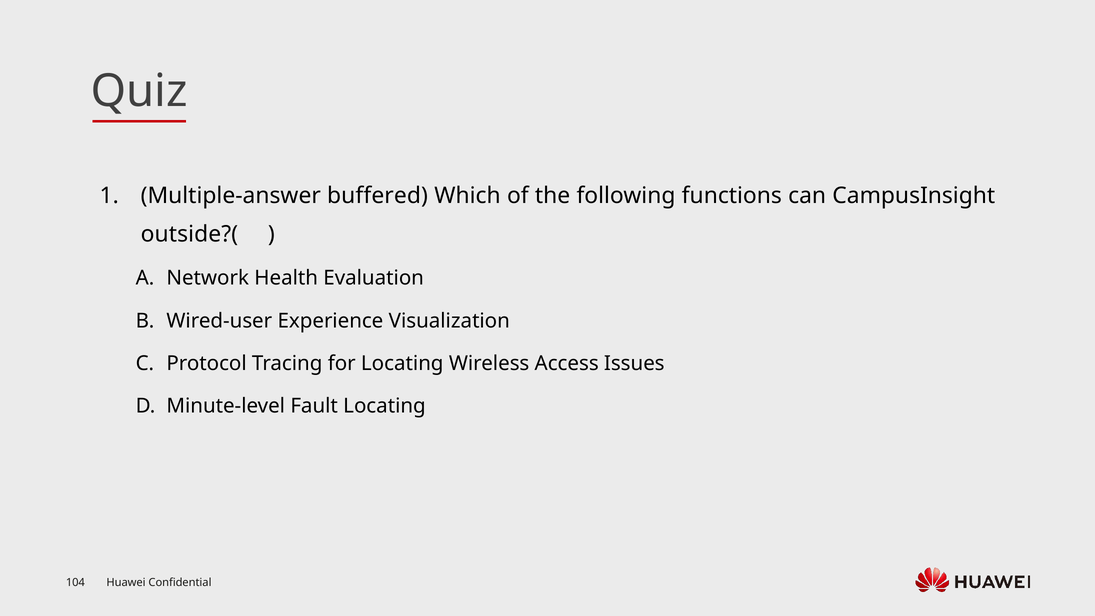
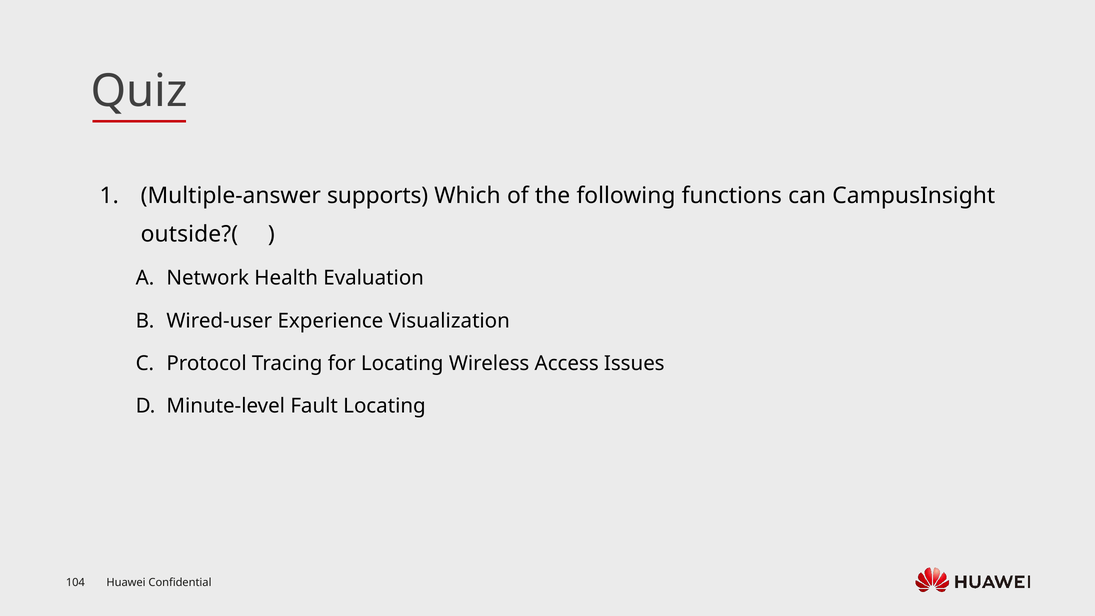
buffered: buffered -> supports
